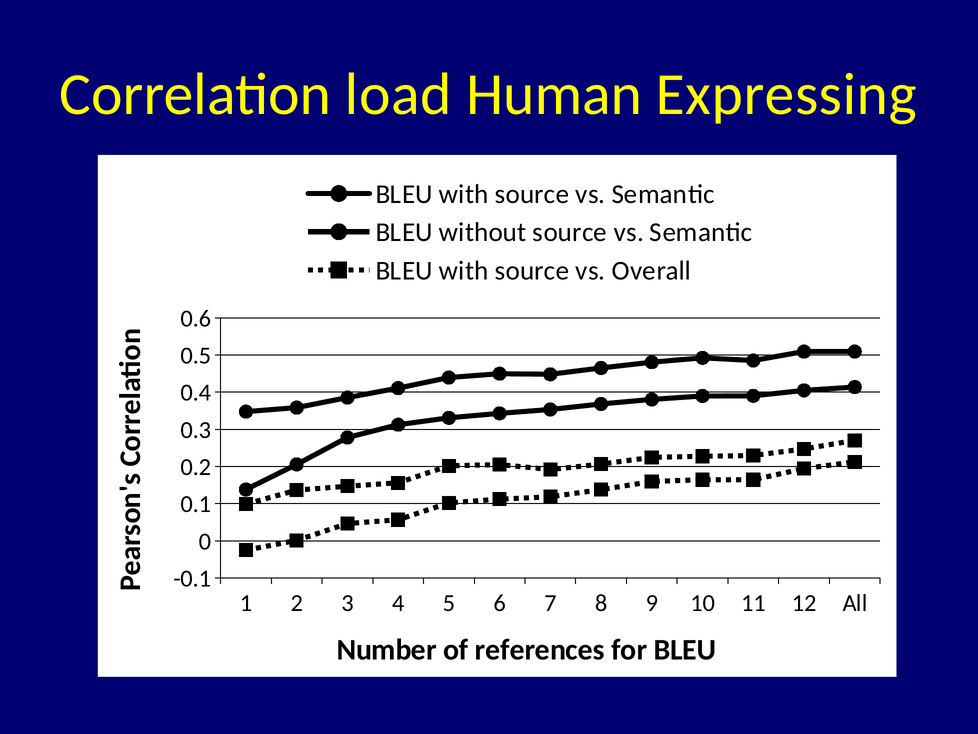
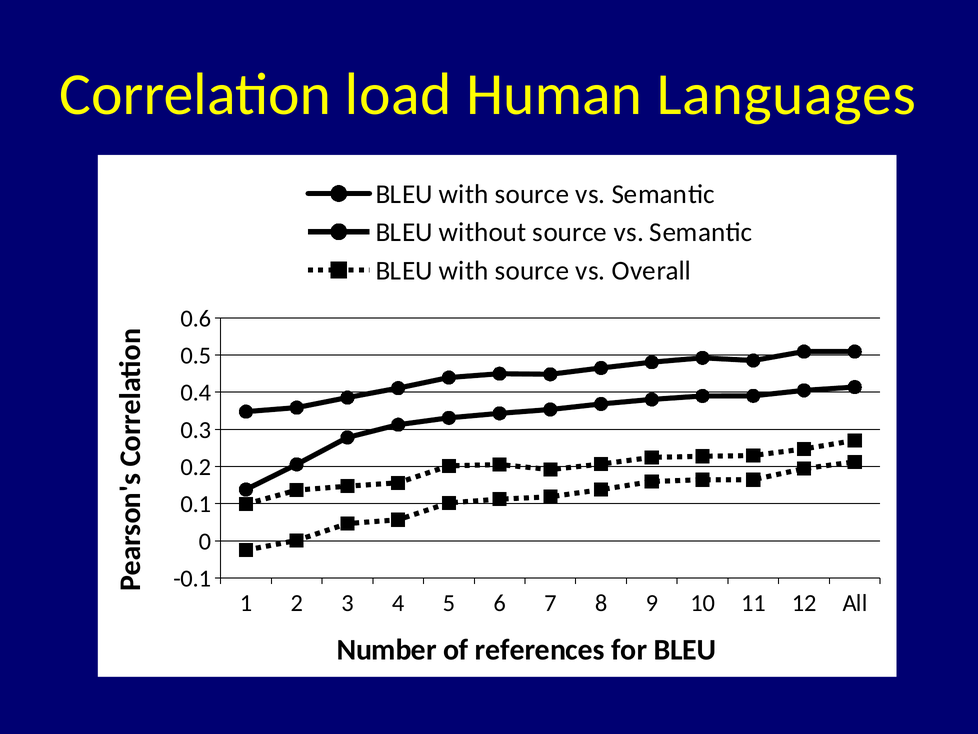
Expressing: Expressing -> Languages
